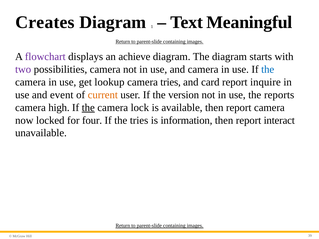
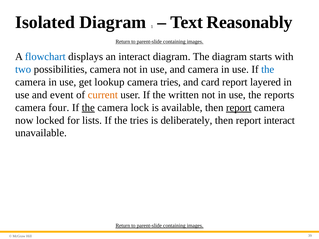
Creates: Creates -> Isolated
Meaningful: Meaningful -> Reasonably
flowchart colour: purple -> blue
an achieve: achieve -> interact
two colour: purple -> blue
inquire: inquire -> layered
version: version -> written
high: high -> four
report at (239, 108) underline: none -> present
four: four -> lists
information: information -> deliberately
